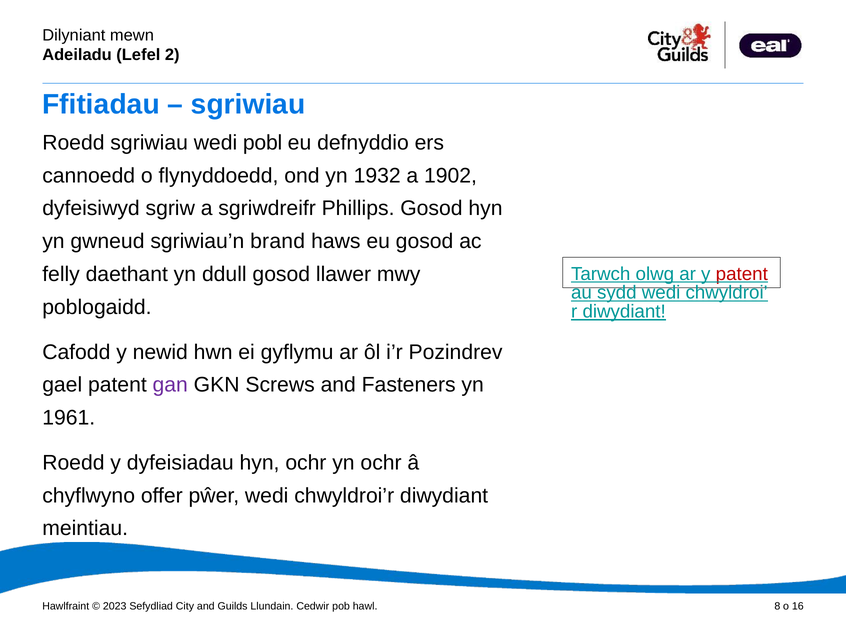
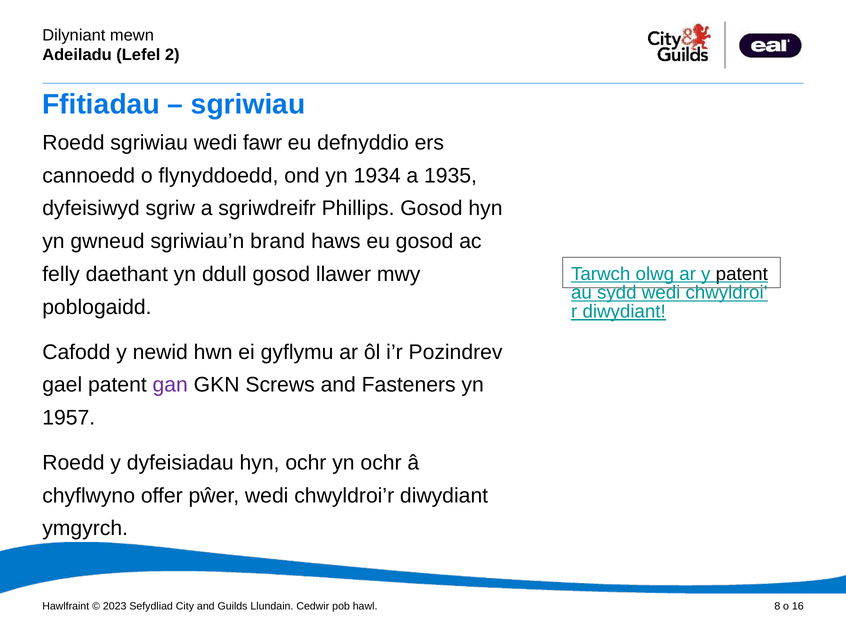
pobl: pobl -> fawr
1932: 1932 -> 1934
1902: 1902 -> 1935
patent at (742, 274) colour: red -> black
1961: 1961 -> 1957
meintiau: meintiau -> ymgyrch
